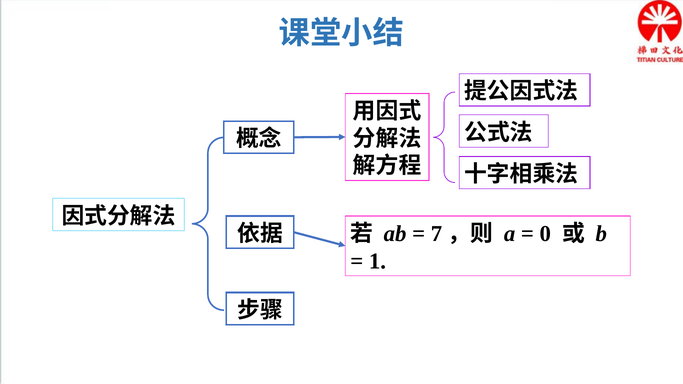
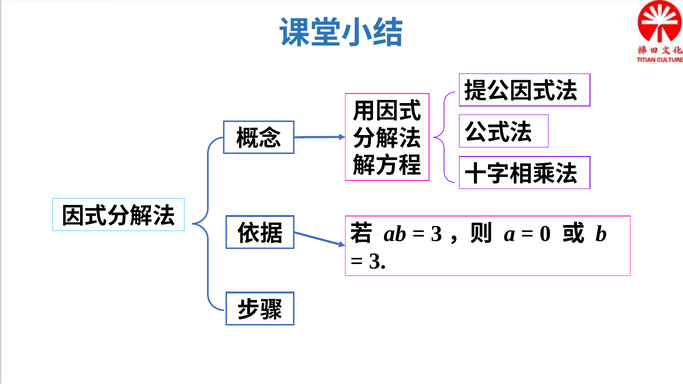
7 at (436, 234): 7 -> 3
1 at (378, 261): 1 -> 3
